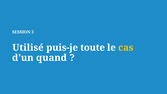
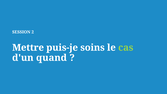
Utilisé: Utilisé -> Mettre
toute: toute -> soins
cas colour: yellow -> light green
